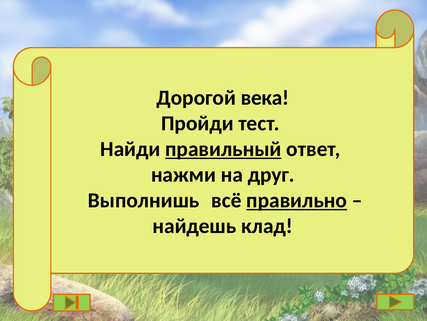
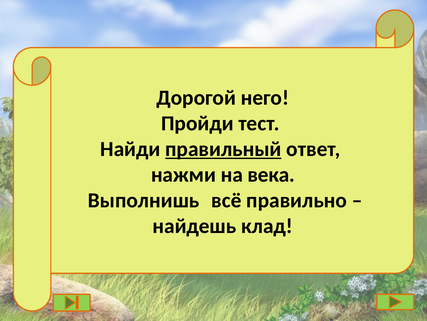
века: века -> него
друг: друг -> века
правильно underline: present -> none
